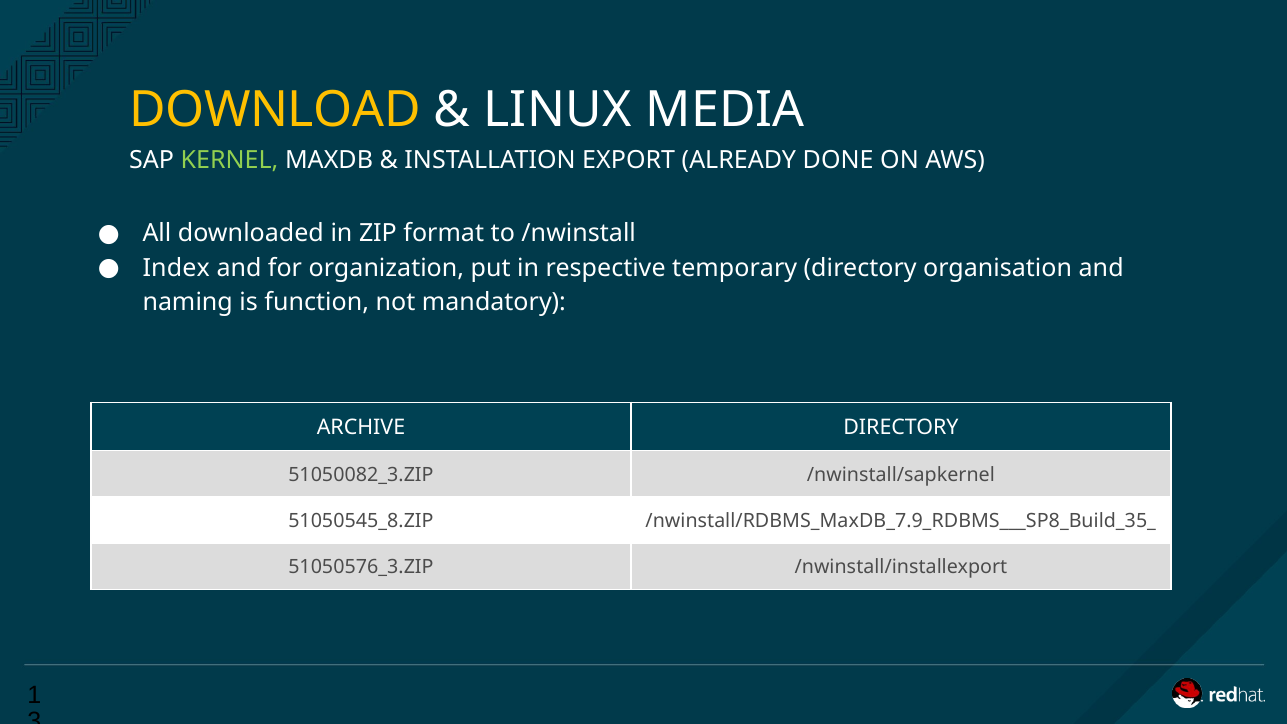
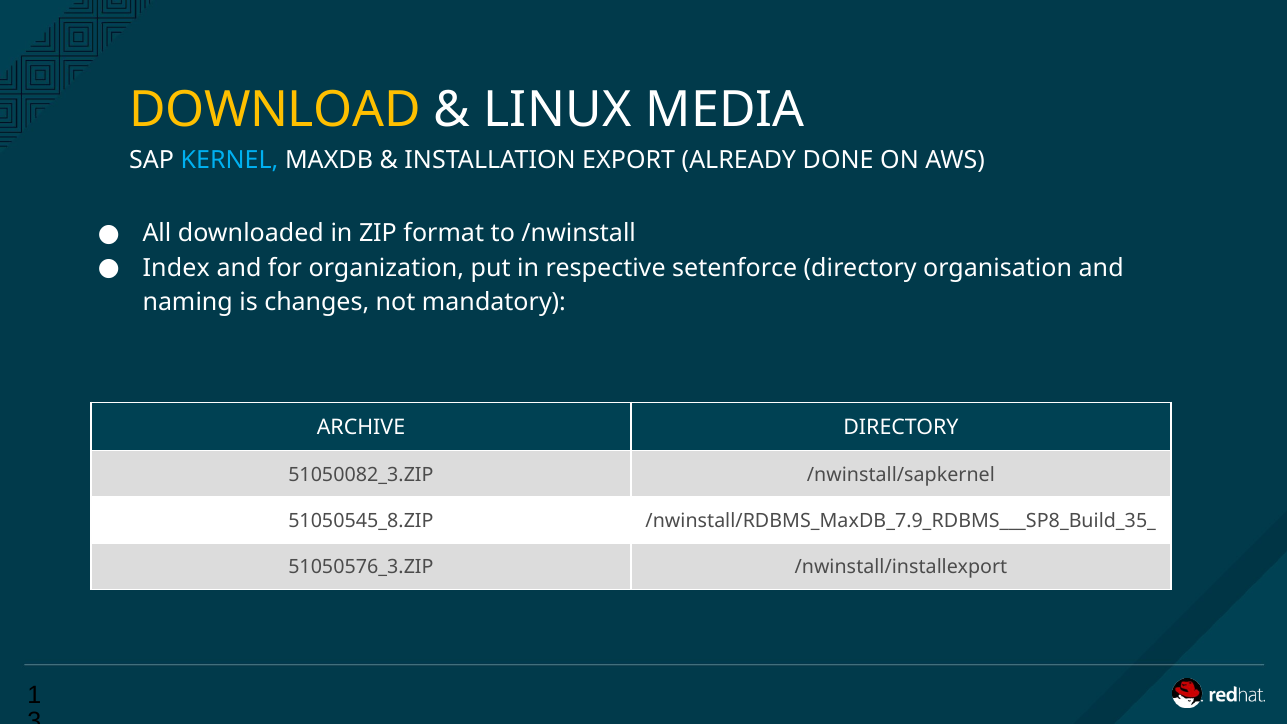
KERNEL colour: light green -> light blue
temporary: temporary -> setenforce
function: function -> changes
